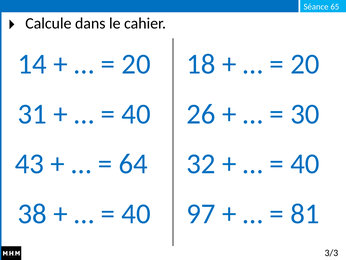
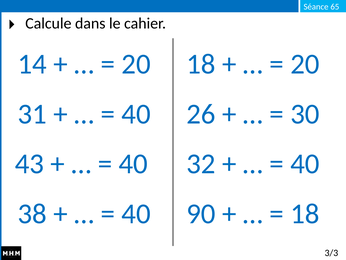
64 at (133, 164): 64 -> 40
97: 97 -> 90
81 at (305, 214): 81 -> 18
